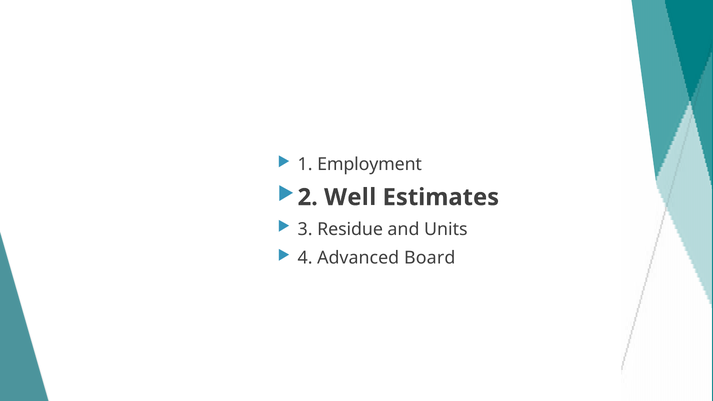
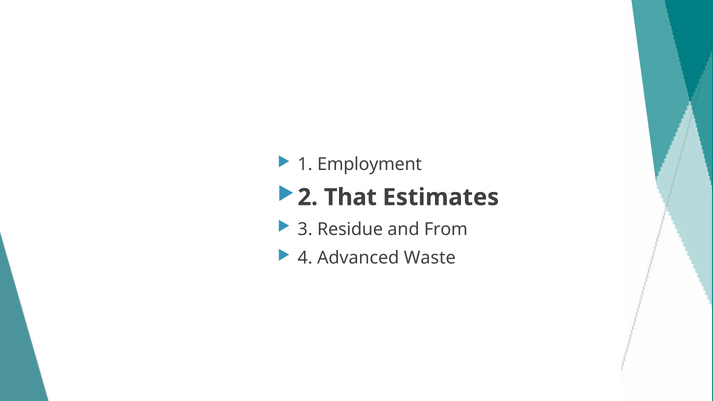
Well: Well -> That
Units: Units -> From
Board: Board -> Waste
